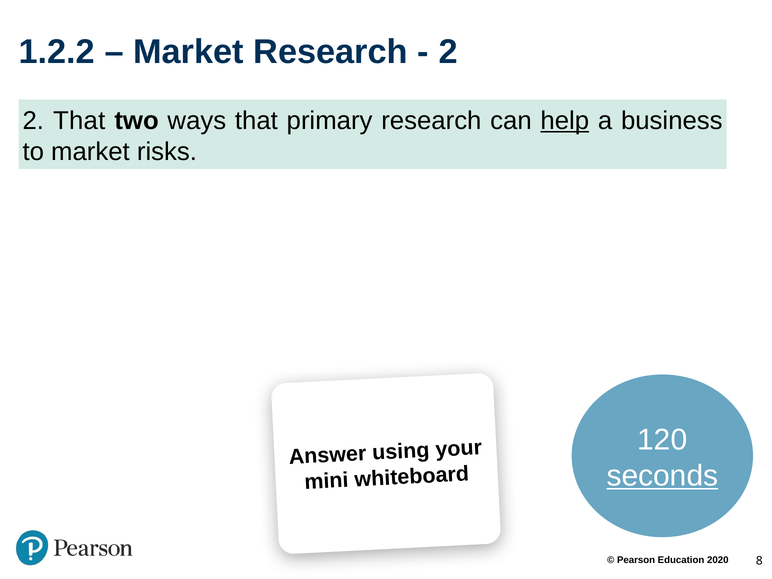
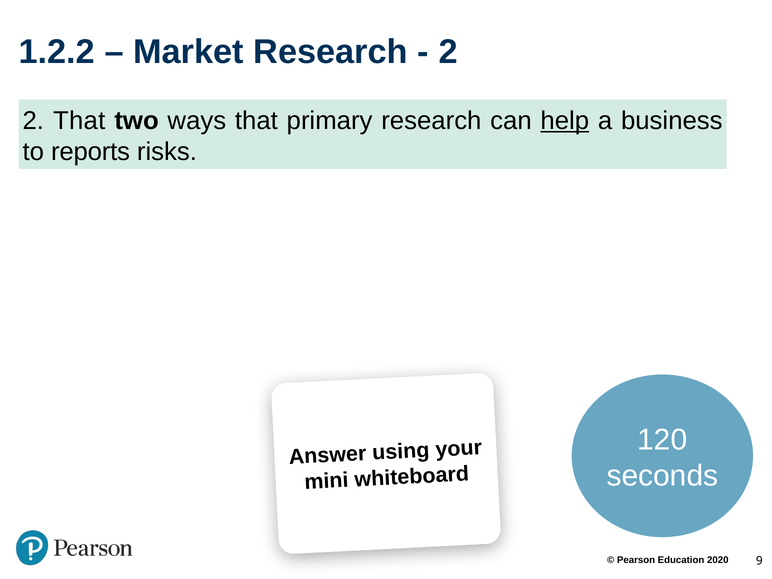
to market: market -> reports
seconds underline: present -> none
8: 8 -> 9
